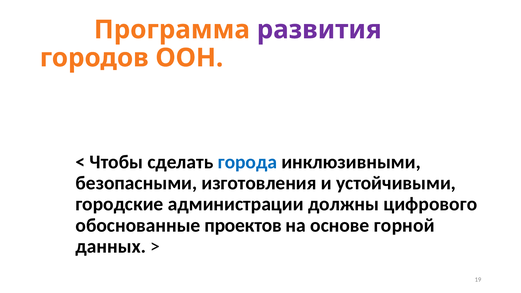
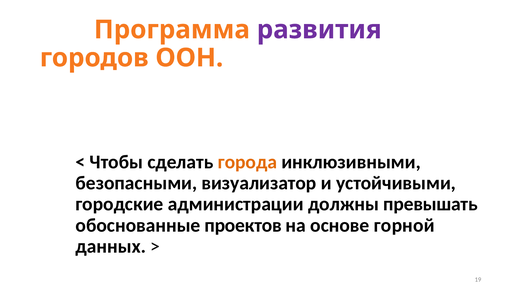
города colour: blue -> orange
изготовления: изготовления -> визуализатор
цифрового: цифрового -> превышать
